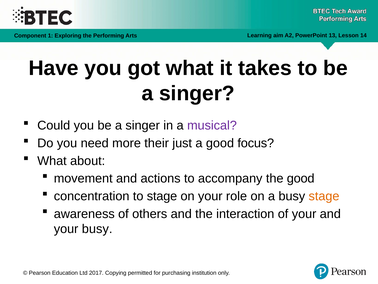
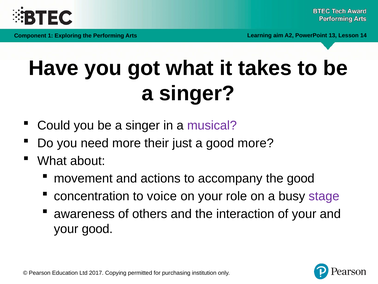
good focus: focus -> more
to stage: stage -> voice
stage at (324, 196) colour: orange -> purple
your busy: busy -> good
